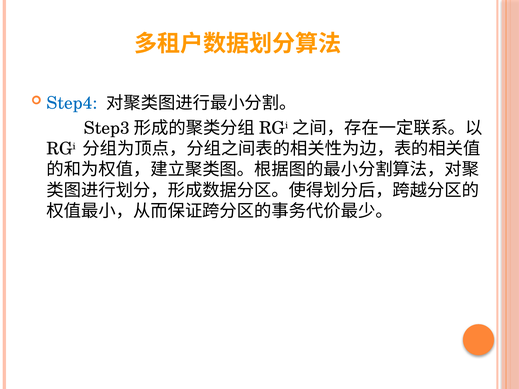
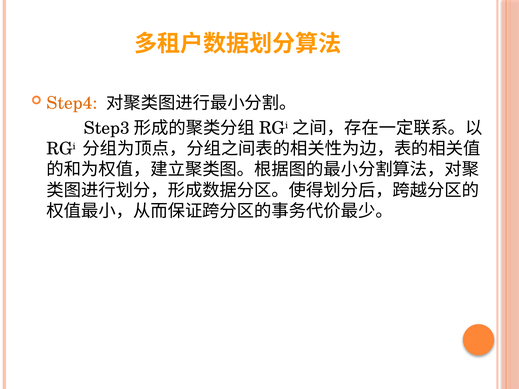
Step4 colour: blue -> orange
